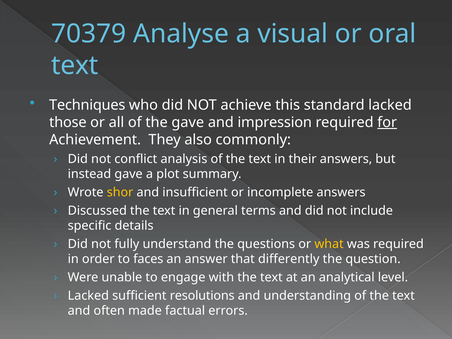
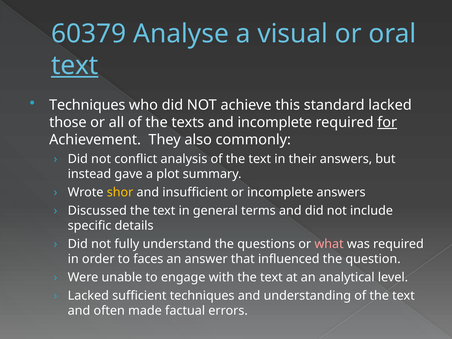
70379: 70379 -> 60379
text at (75, 65) underline: none -> present
the gave: gave -> texts
and impression: impression -> incomplete
what colour: yellow -> pink
differently: differently -> influenced
sufficient resolutions: resolutions -> techniques
